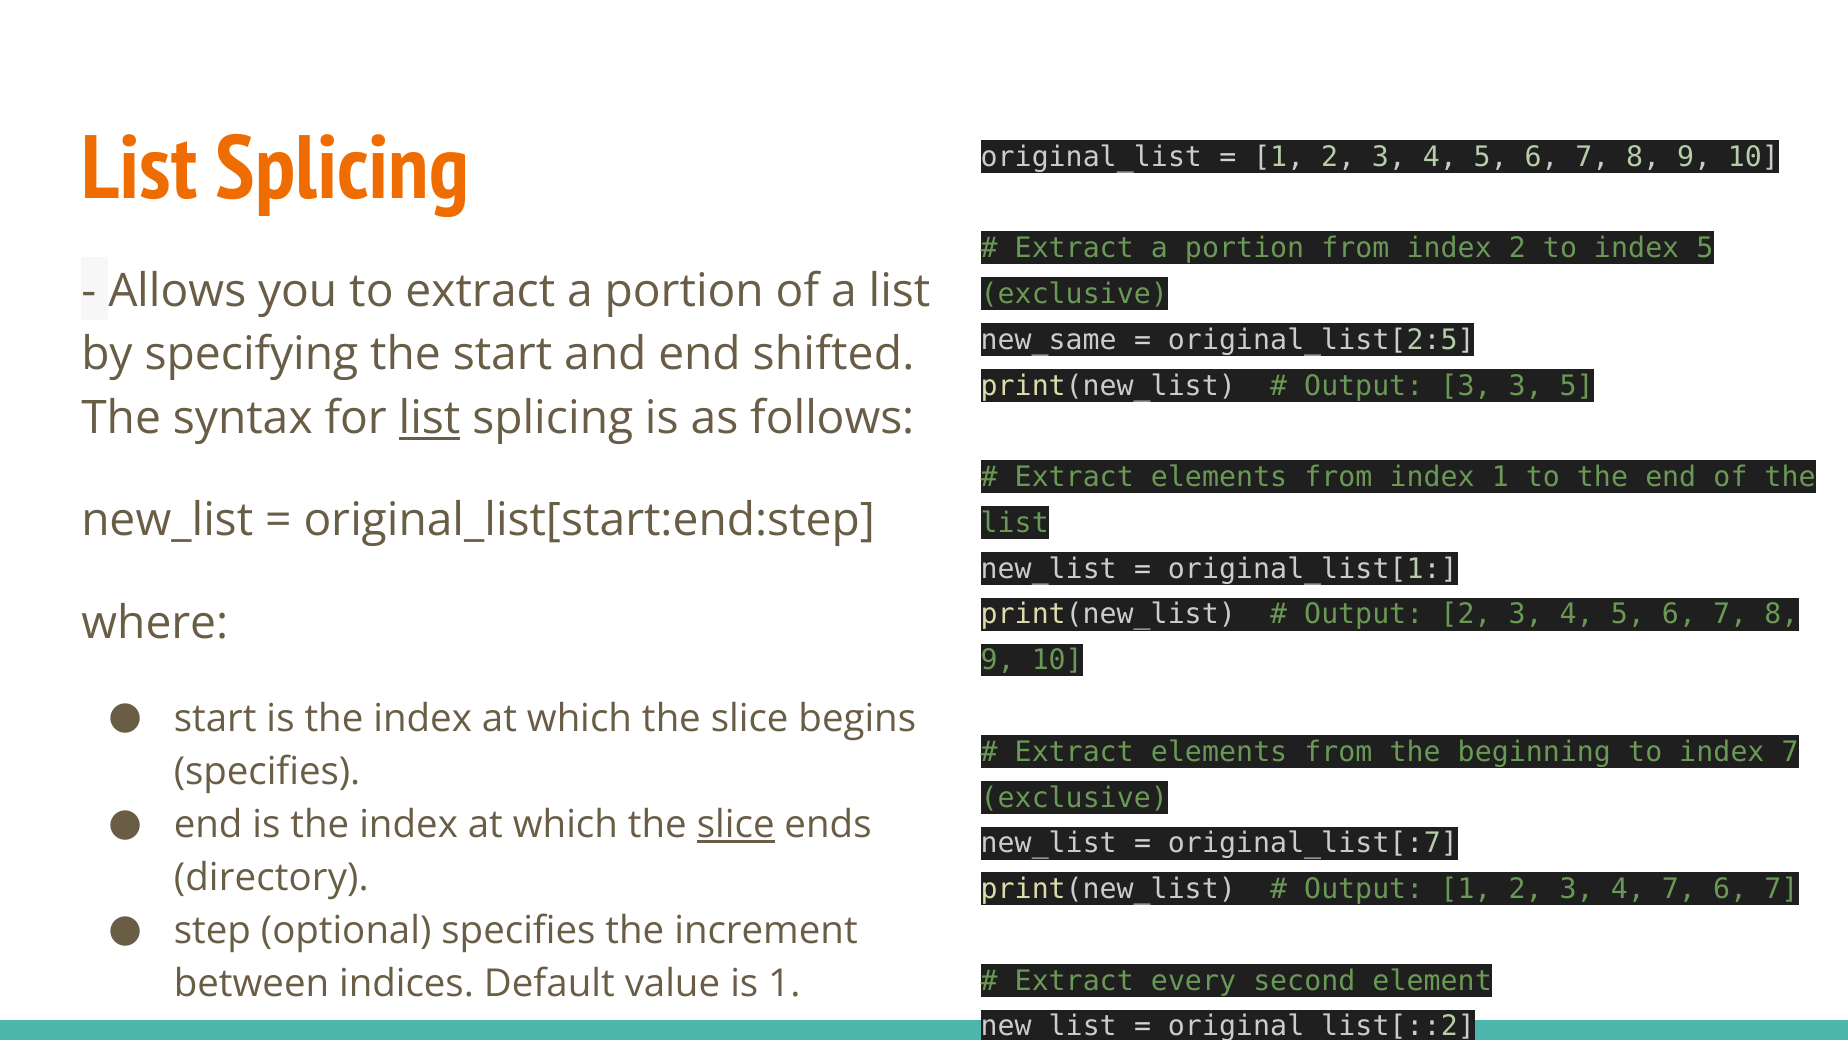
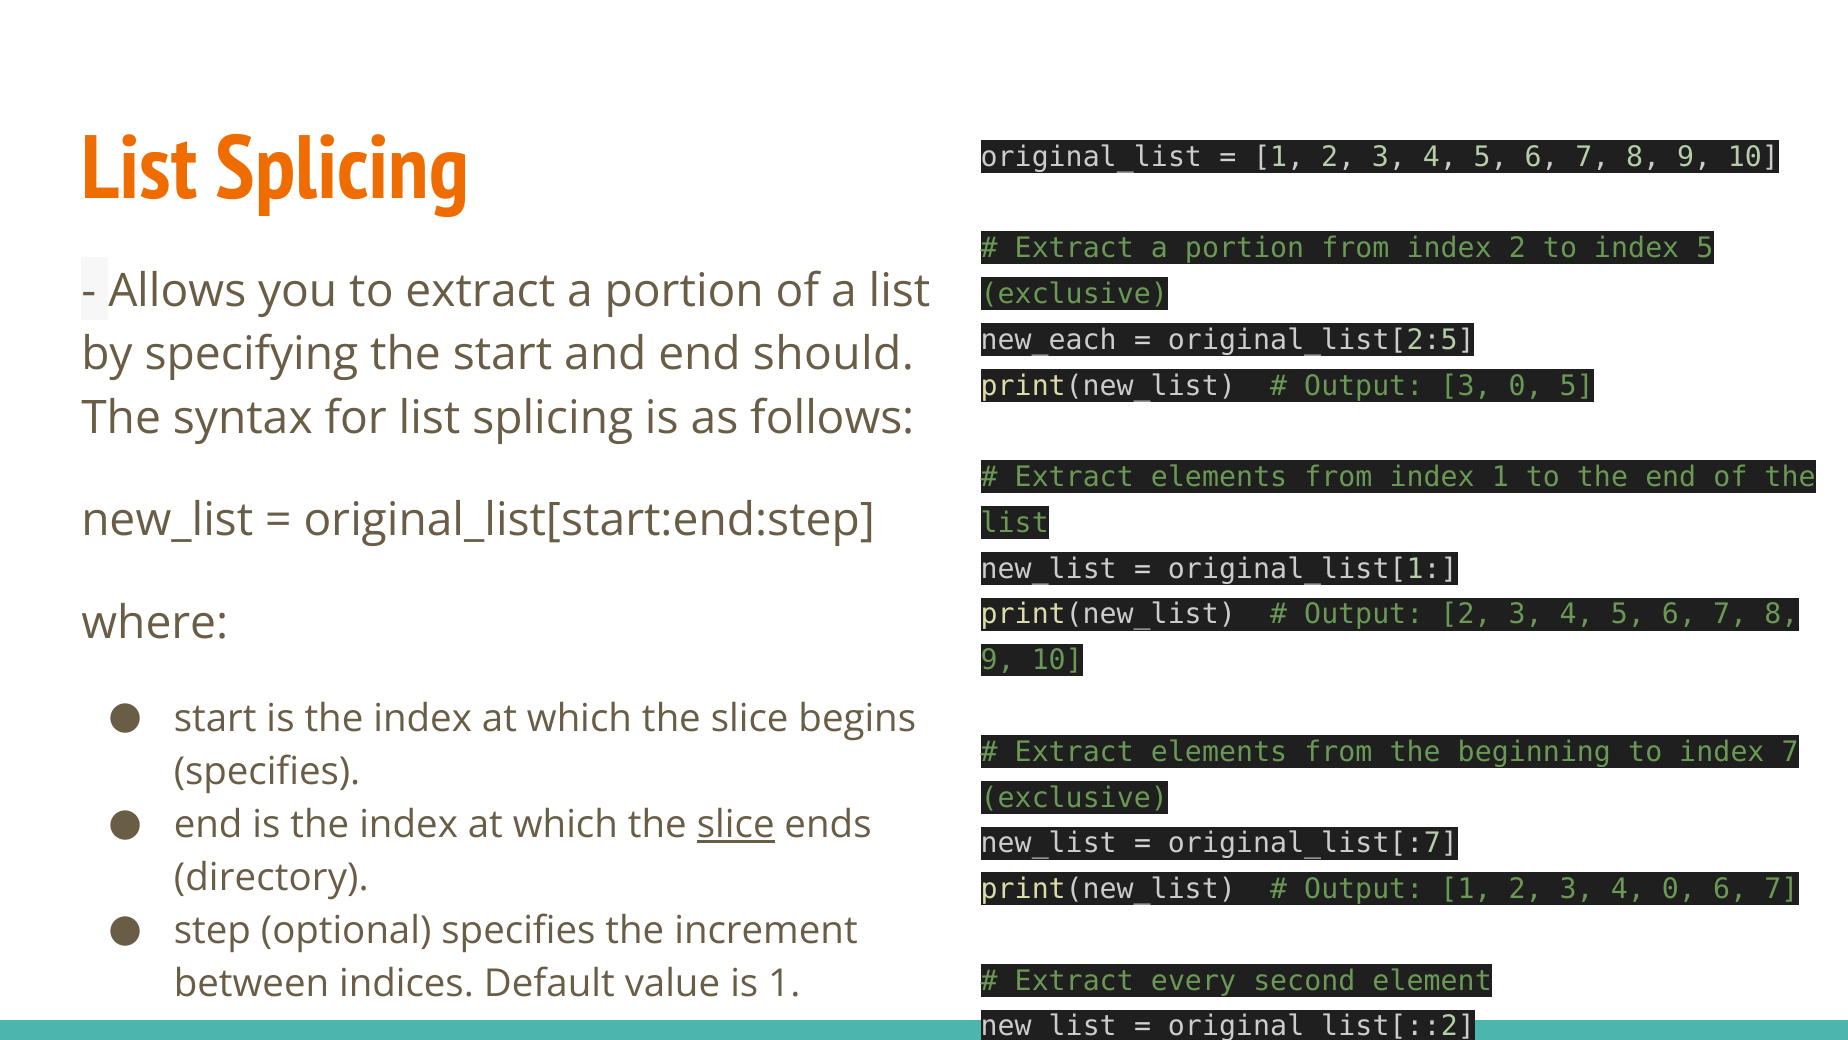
new_same: new_same -> new_each
shifted: shifted -> should
3 3: 3 -> 0
list at (430, 418) underline: present -> none
4 7: 7 -> 0
